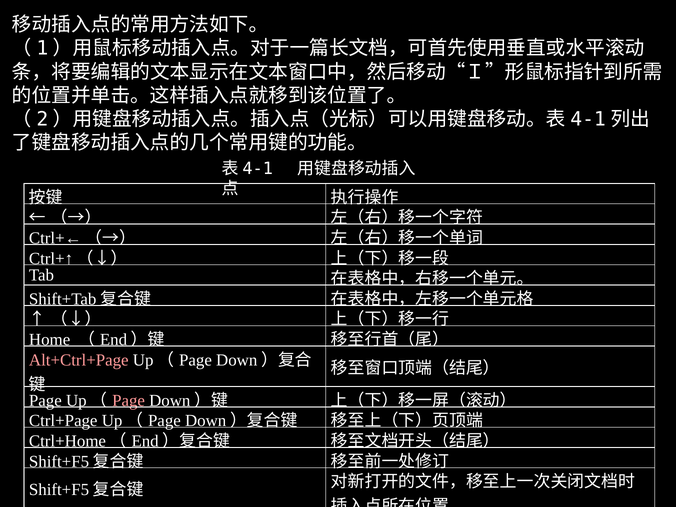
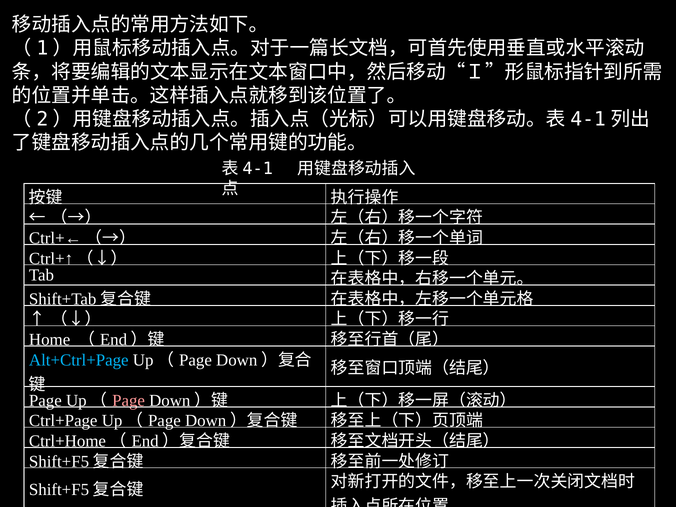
Alt+Ctrl+Page colour: pink -> light blue
